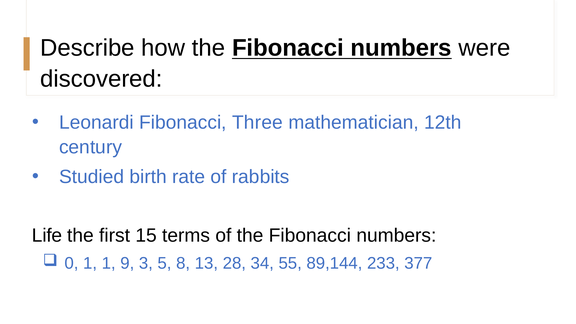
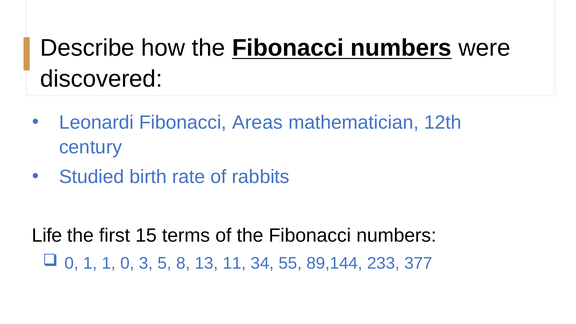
Three: Three -> Areas
1 9: 9 -> 0
28: 28 -> 11
